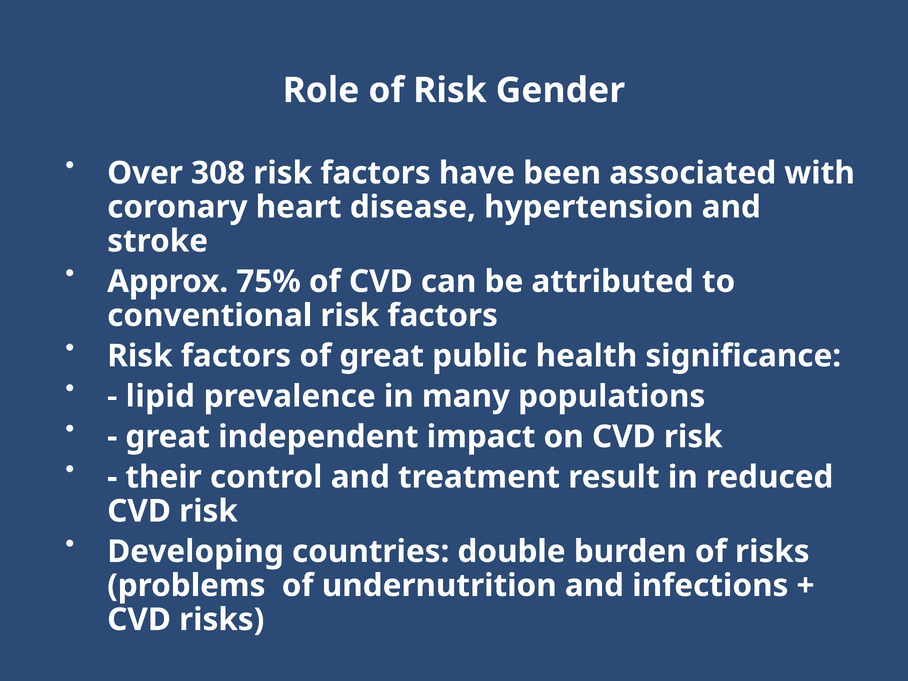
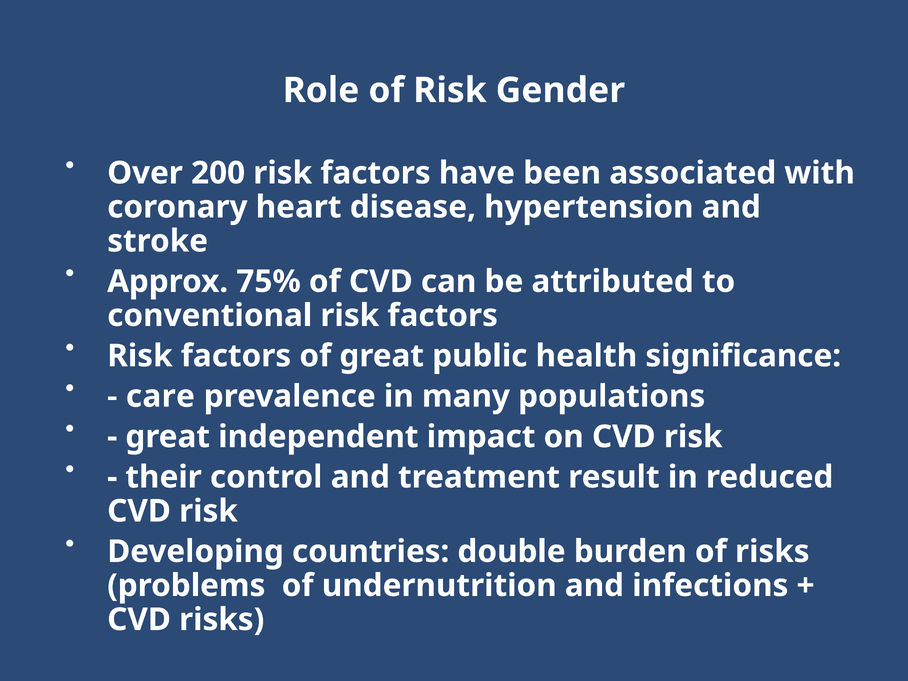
308: 308 -> 200
lipid: lipid -> care
